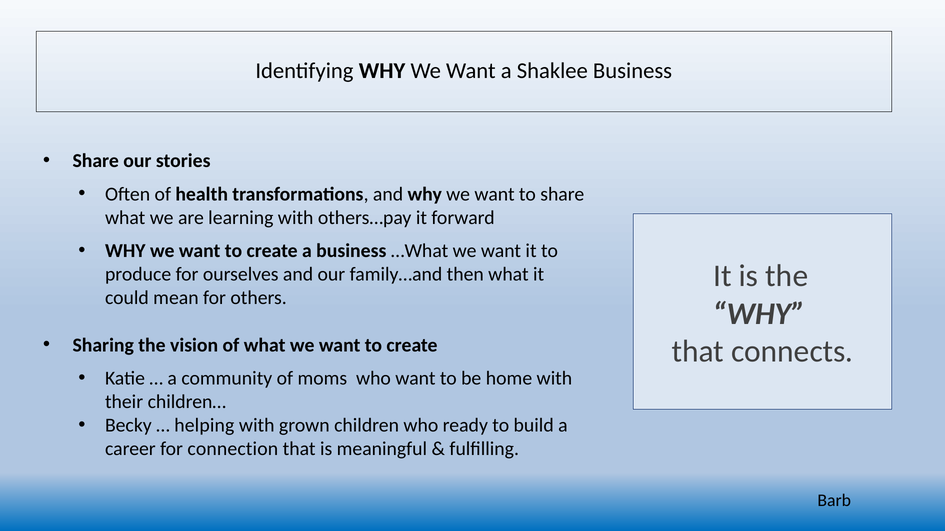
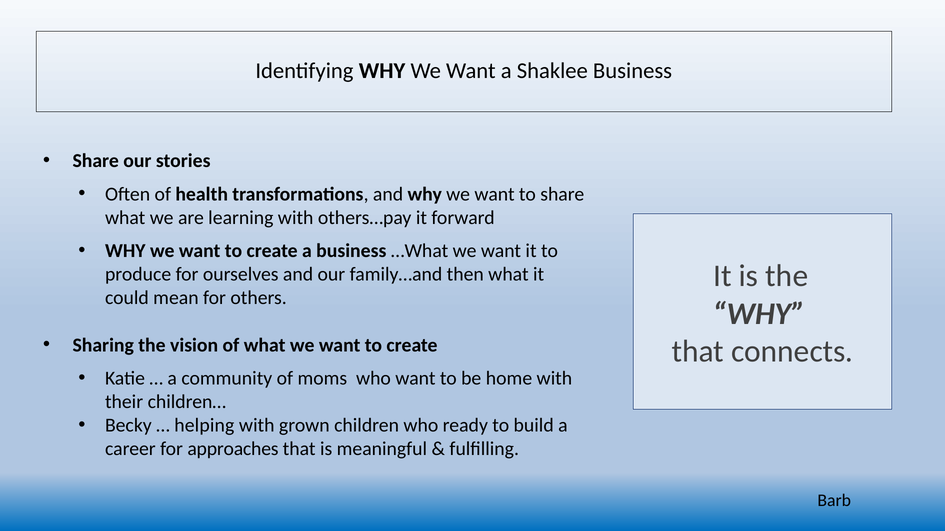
connection: connection -> approaches
